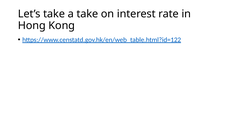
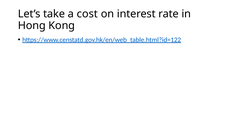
a take: take -> cost
